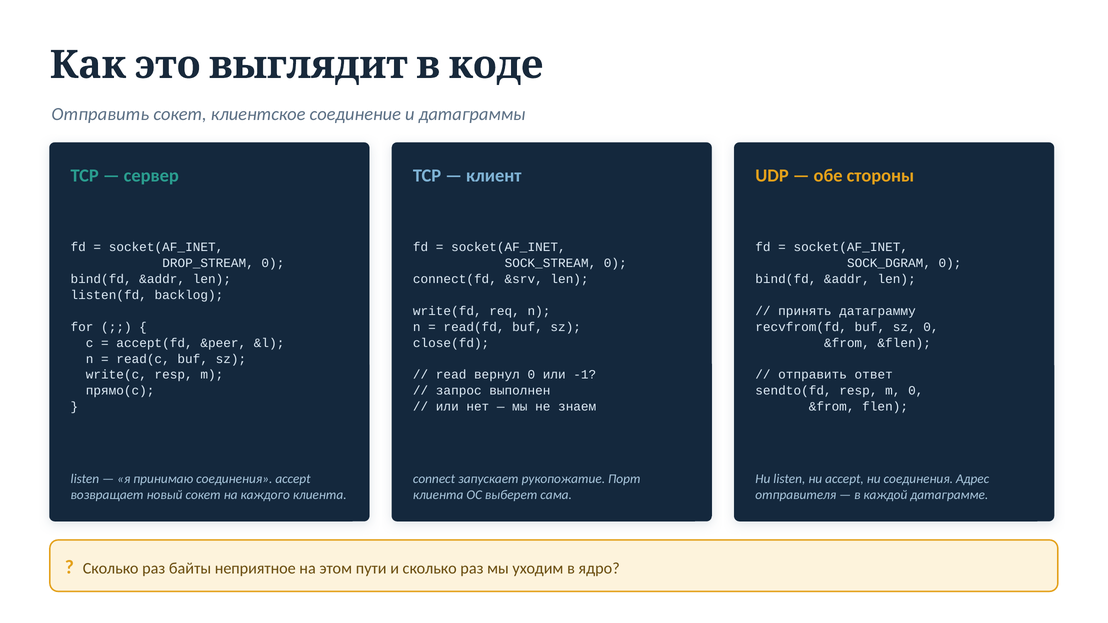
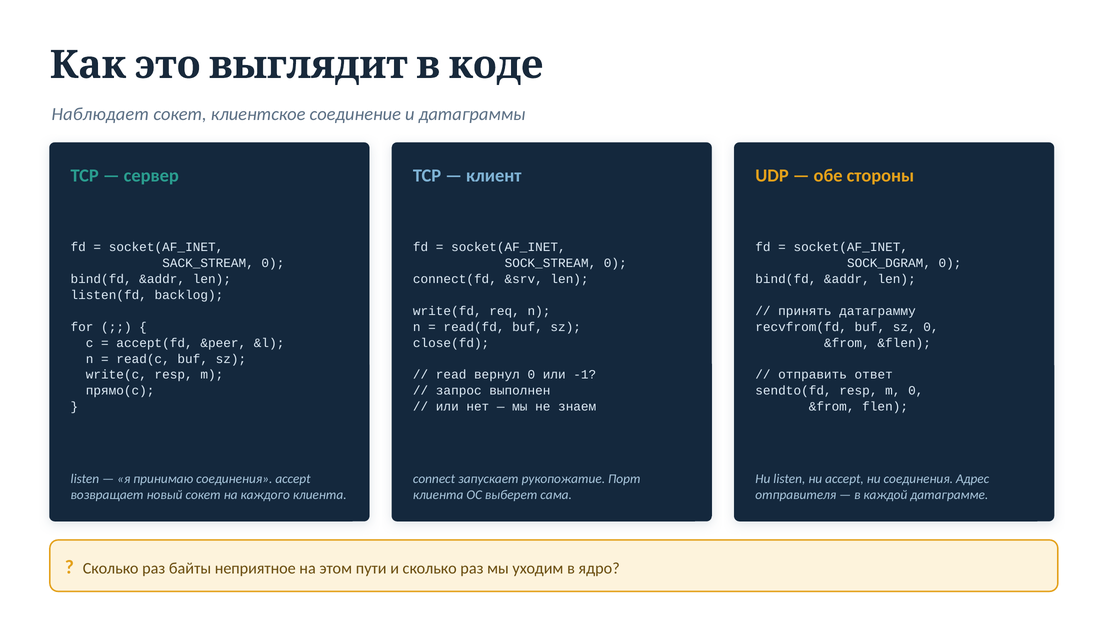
Отправить at (100, 114): Отправить -> Наблюдает
DROP_STREAM: DROP_STREAM -> SACK_STREAM
